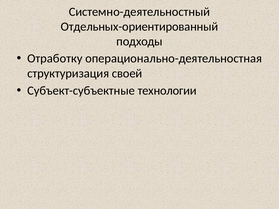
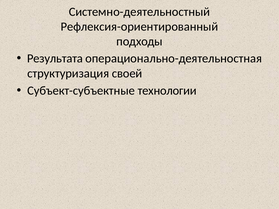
Отдельных-ориентированный: Отдельных-ориентированный -> Рефлексия-ориентированный
Отработку: Отработку -> Результата
